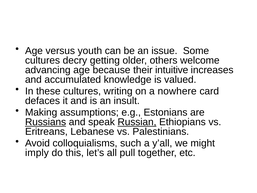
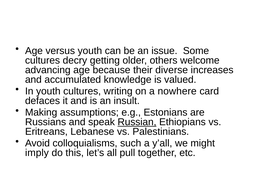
intuitive: intuitive -> diverse
In these: these -> youth
Russians underline: present -> none
